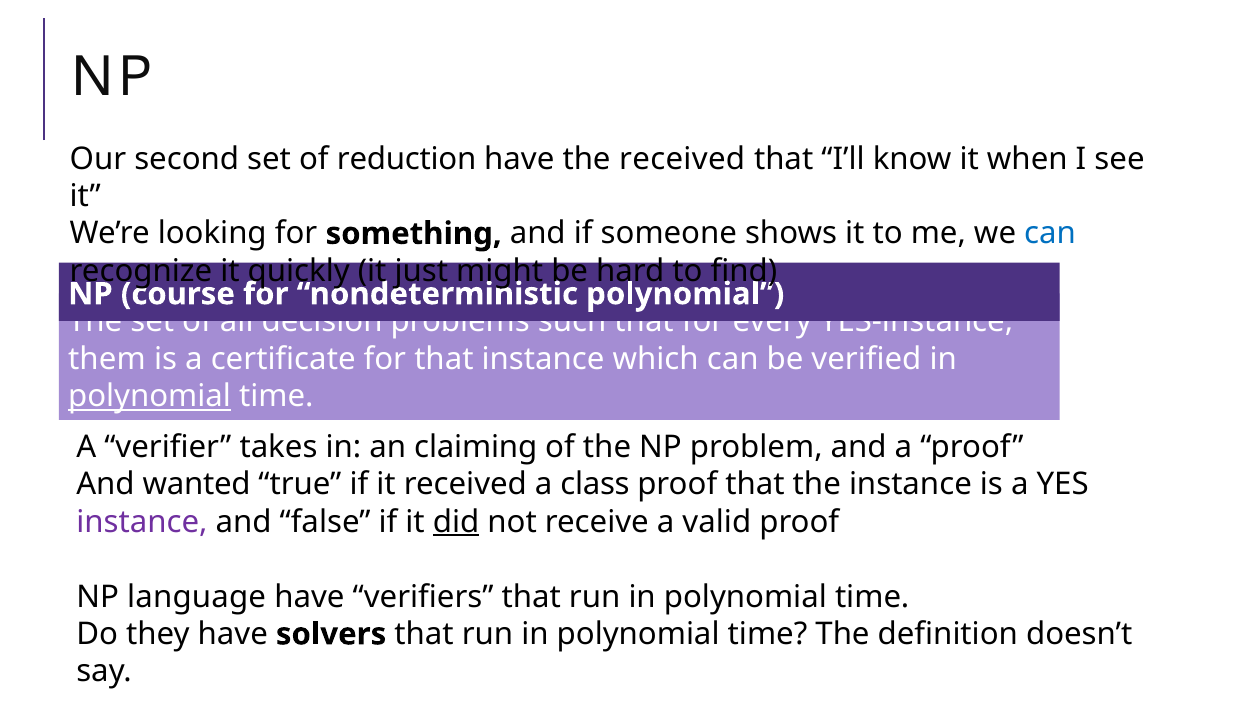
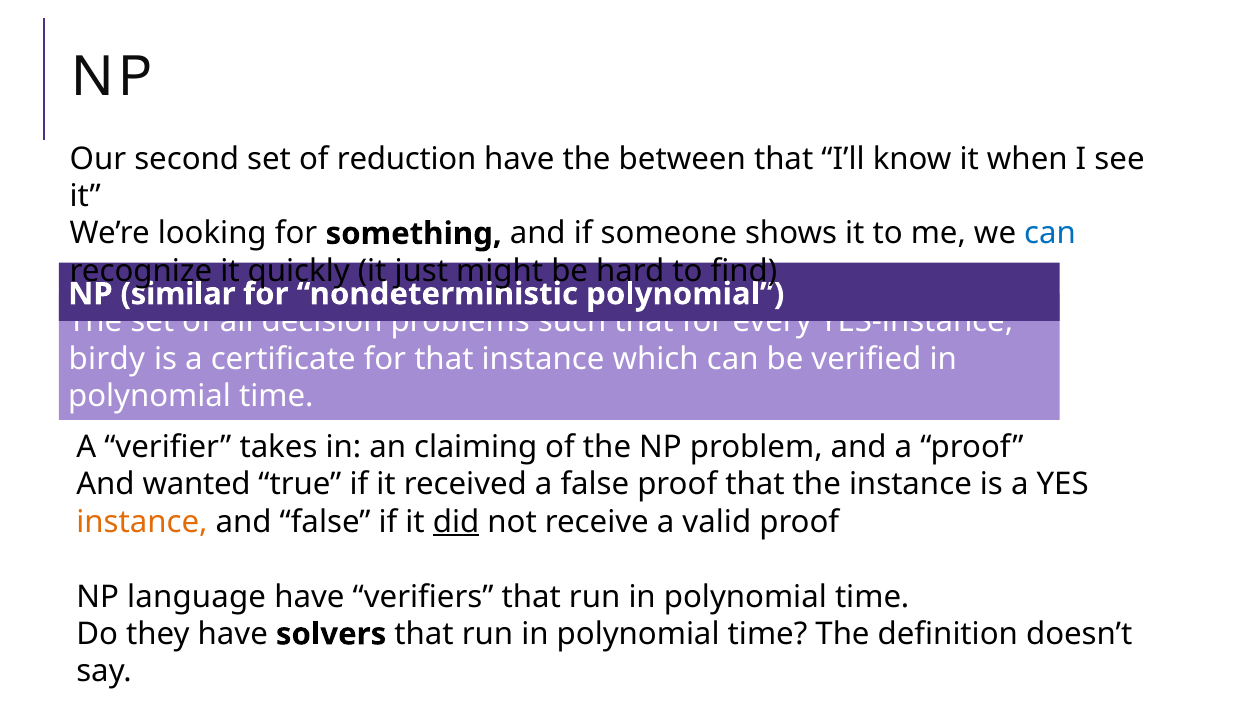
the received: received -> between
course: course -> similar
them: them -> birdy
polynomial at (150, 396) underline: present -> none
a class: class -> false
instance at (142, 522) colour: purple -> orange
